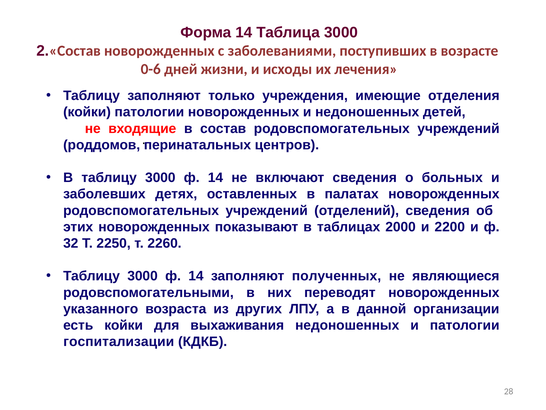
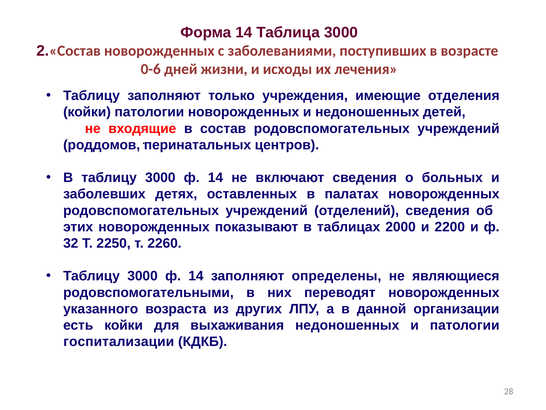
полученных: полученных -> определены
